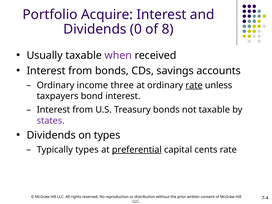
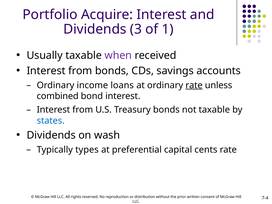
0: 0 -> 3
8: 8 -> 1
three: three -> loans
taxpayers: taxpayers -> combined
states colour: purple -> blue
on types: types -> wash
preferential underline: present -> none
